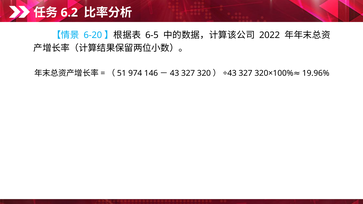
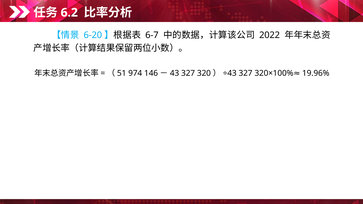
6-5: 6-5 -> 6-7
